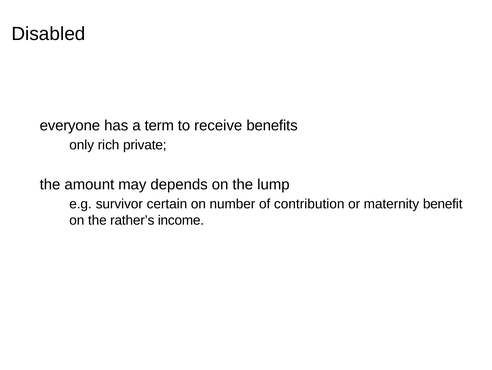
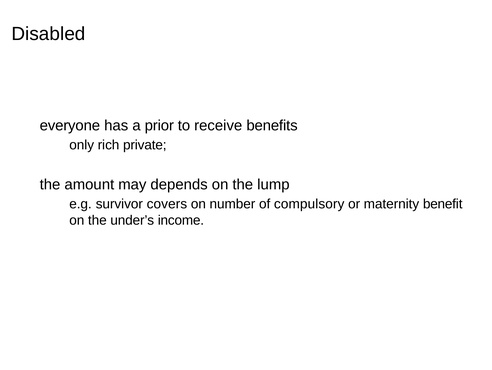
term: term -> prior
certain: certain -> covers
contribution: contribution -> compulsory
rather’s: rather’s -> under’s
